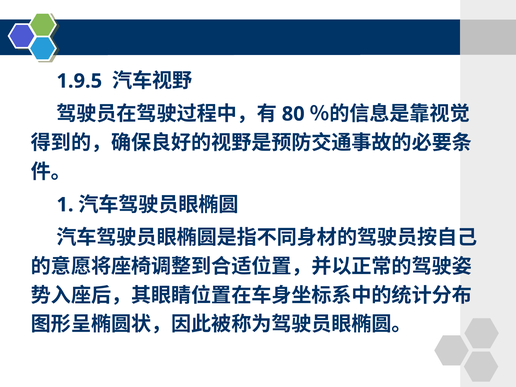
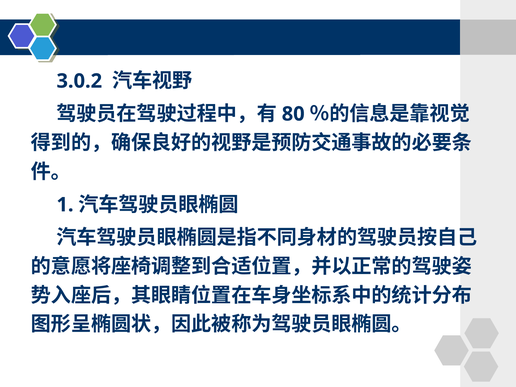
1.9.5: 1.9.5 -> 3.0.2
